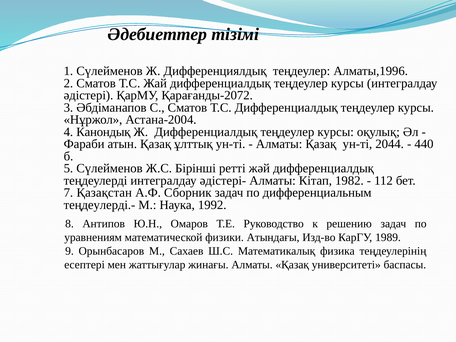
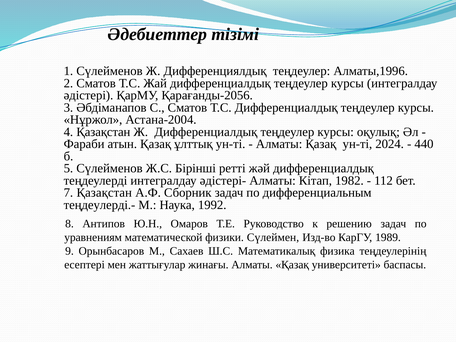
Қарағанды-2072: Қарағанды-2072 -> Қарағанды-2056
4 Канондық: Канондық -> Қазақстан
2044: 2044 -> 2024
Атындағы: Атындағы -> Сүлеймен
